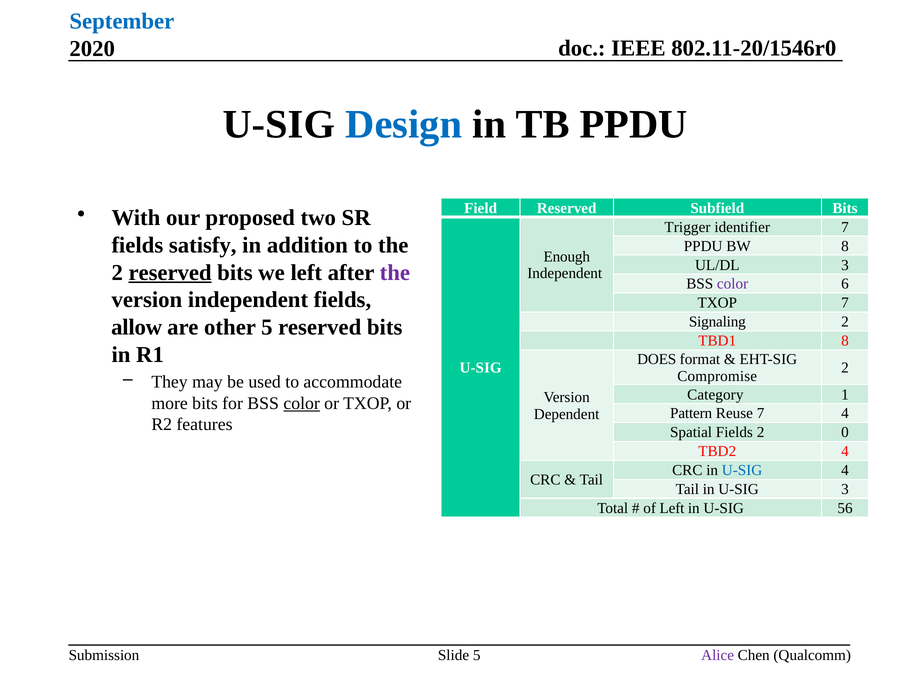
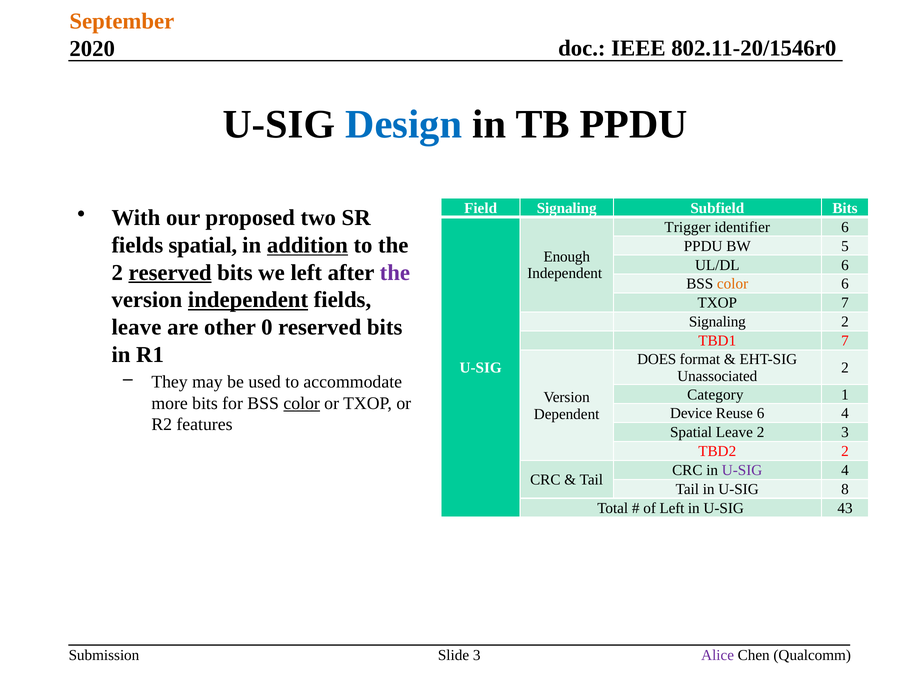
September colour: blue -> orange
Field Reserved: Reserved -> Signaling
identifier 7: 7 -> 6
fields satisfy: satisfy -> spatial
addition underline: none -> present
BW 8: 8 -> 5
UL/DL 3: 3 -> 6
color at (733, 284) colour: purple -> orange
independent at (248, 300) underline: none -> present
allow at (137, 327): allow -> leave
other 5: 5 -> 0
TBD1 8: 8 -> 7
Compromise: Compromise -> Unassociated
Pattern: Pattern -> Device
Reuse 7: 7 -> 6
Spatial Fields: Fields -> Leave
2 0: 0 -> 3
TBD2 4: 4 -> 2
U-SIG at (742, 471) colour: blue -> purple
U-SIG 3: 3 -> 8
56: 56 -> 43
Slide 5: 5 -> 3
